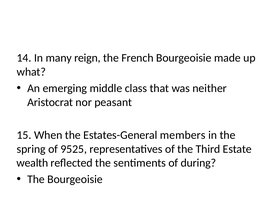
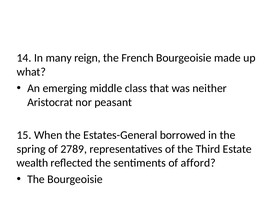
members: members -> borrowed
9525: 9525 -> 2789
during: during -> afford
